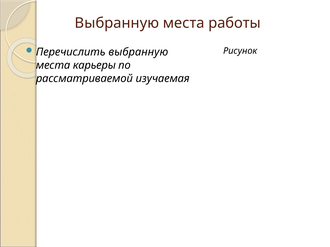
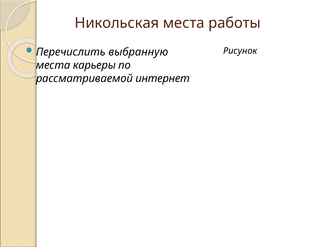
Выбранную at (117, 23): Выбранную -> Никольская
изучаемая: изучаемая -> интернет
